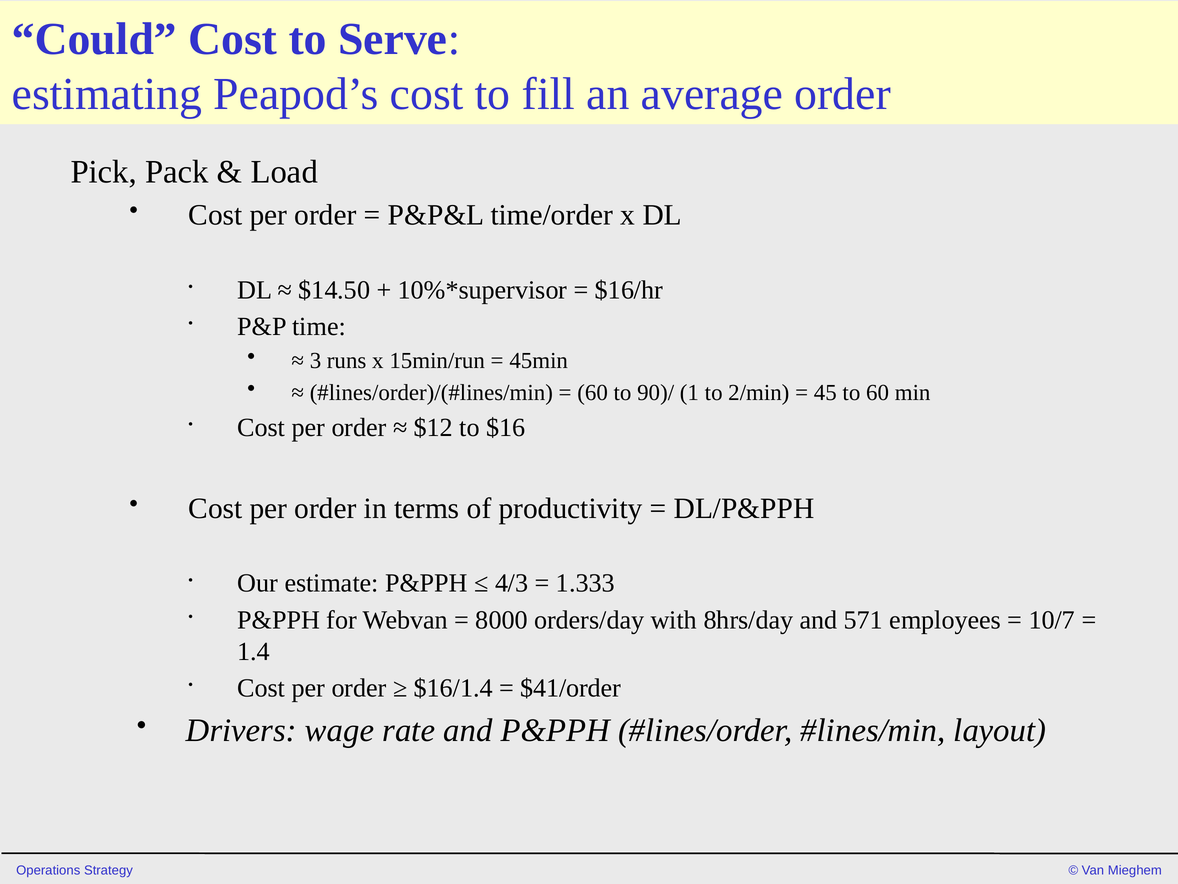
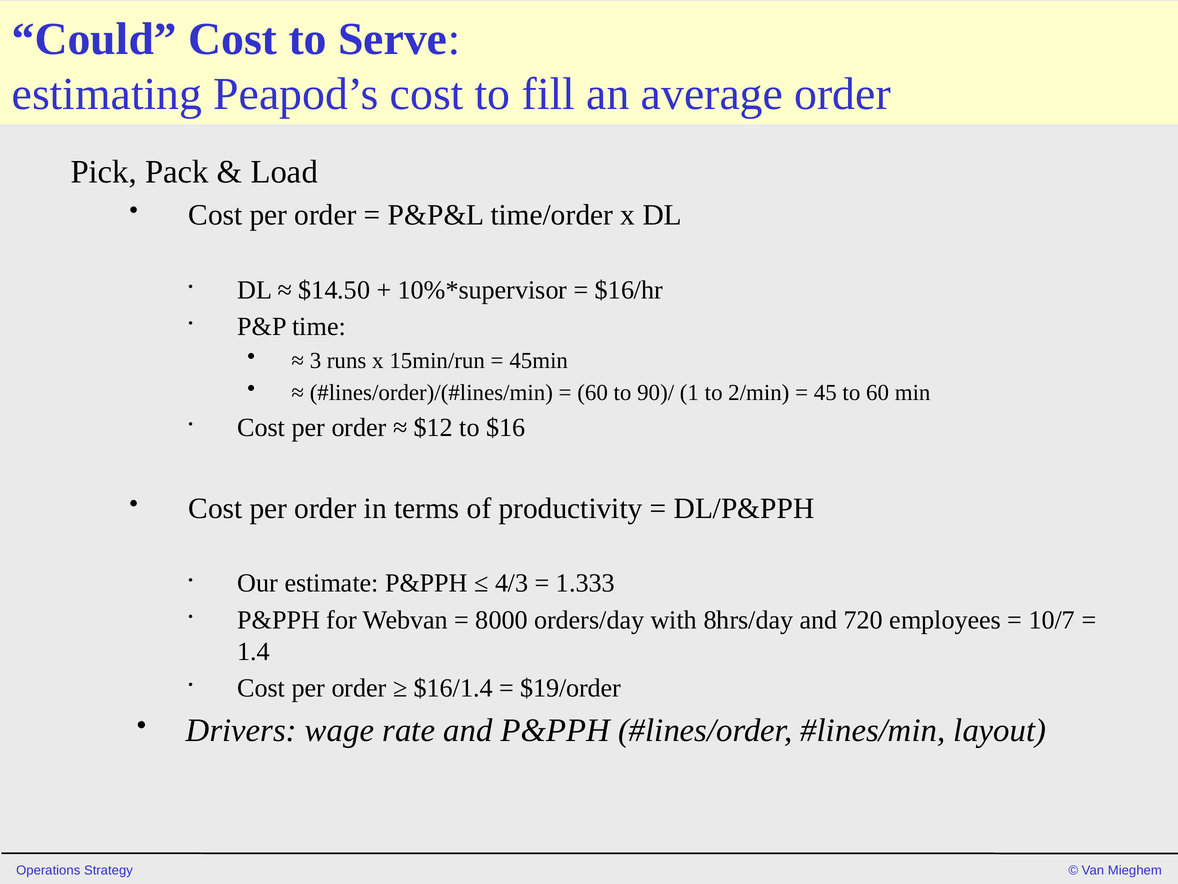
571: 571 -> 720
$41/order: $41/order -> $19/order
